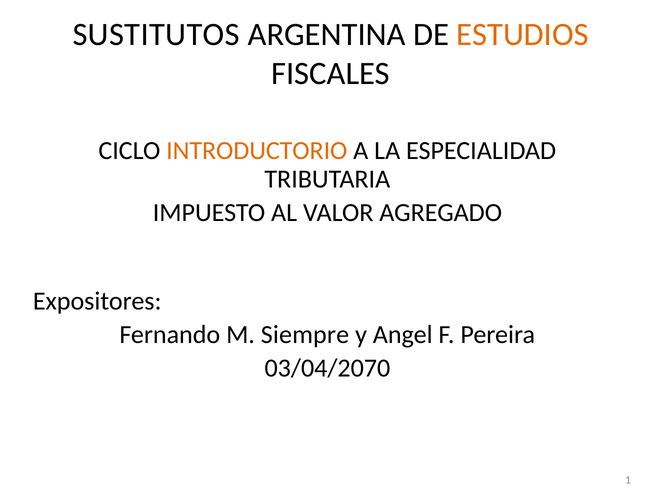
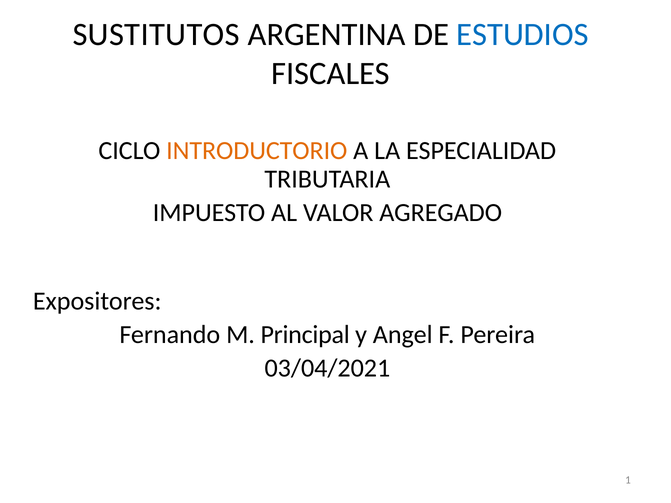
ESTUDIOS colour: orange -> blue
Siempre: Siempre -> Principal
03/04/2070: 03/04/2070 -> 03/04/2021
